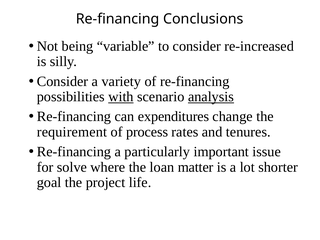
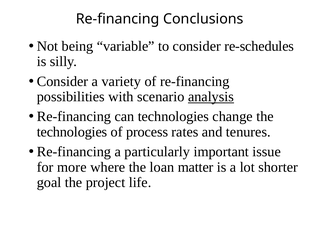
re-increased: re-increased -> re-schedules
with underline: present -> none
can expenditures: expenditures -> technologies
requirement at (72, 132): requirement -> technologies
solve: solve -> more
